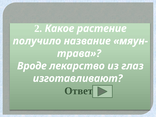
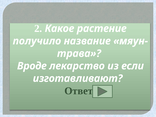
глаз: глаз -> если
